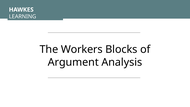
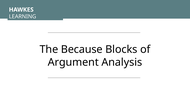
Workers: Workers -> Because
